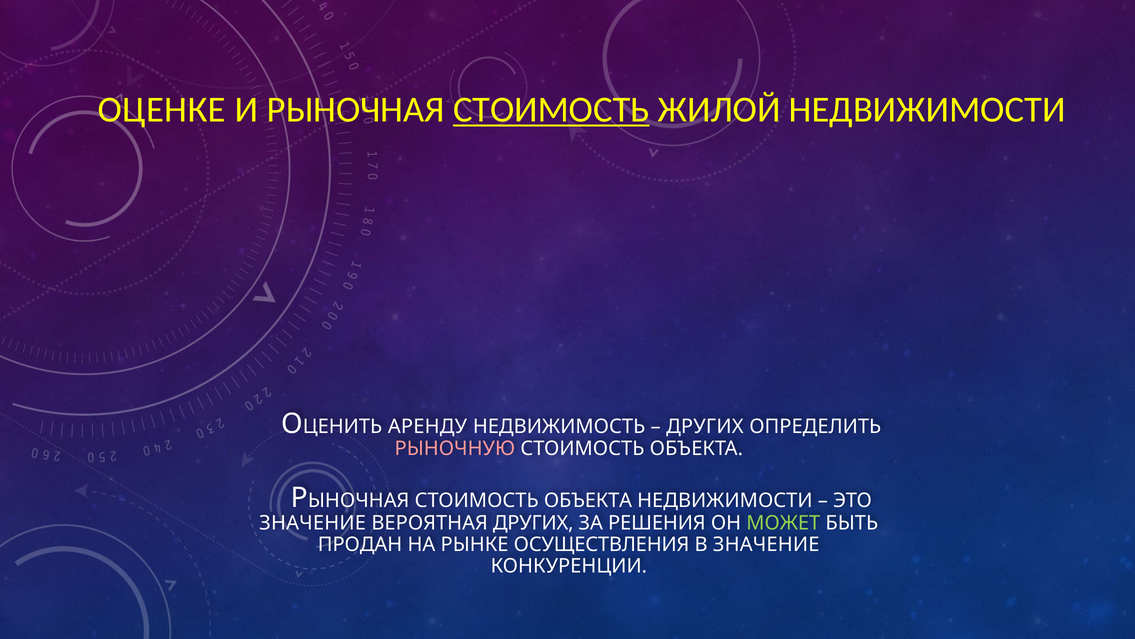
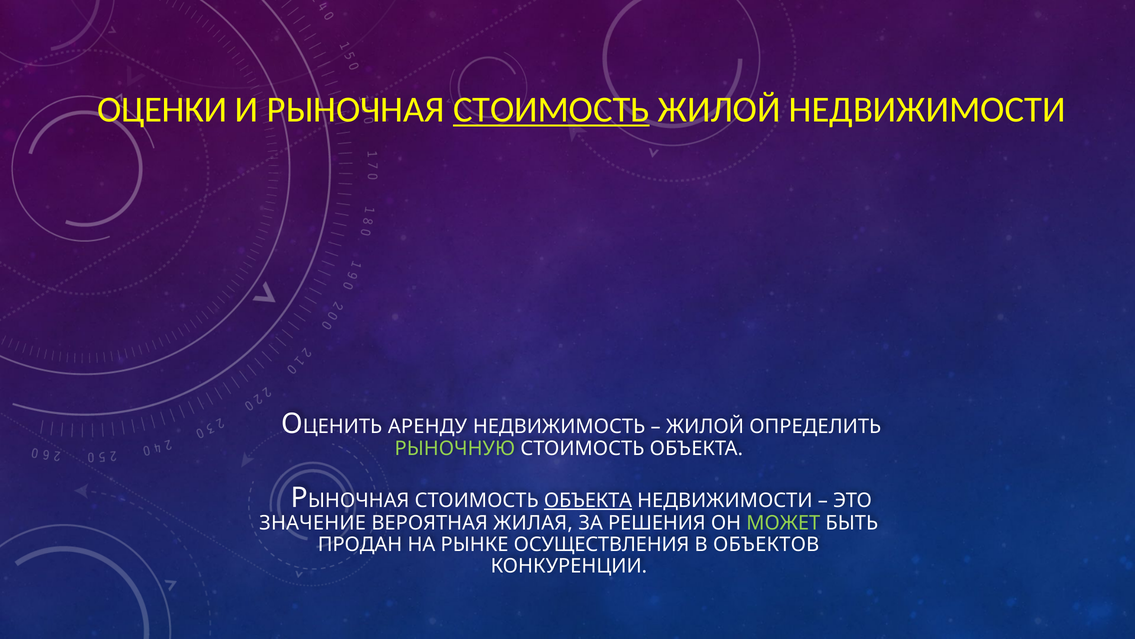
ОЦЕНКЕ: ОЦЕНКЕ -> ОЦЕНКИ
ДРУГИХ at (705, 426): ДРУГИХ -> ЖИЛОЙ
РЫНОЧНУЮ colour: pink -> light green
ОБЪЕКТА at (588, 500) underline: none -> present
ВЕРОЯТНАЯ ДРУГИХ: ДРУГИХ -> ЖИЛАЯ
В ЗНАЧЕНИЕ: ЗНАЧЕНИЕ -> ОБЪЕКТОВ
